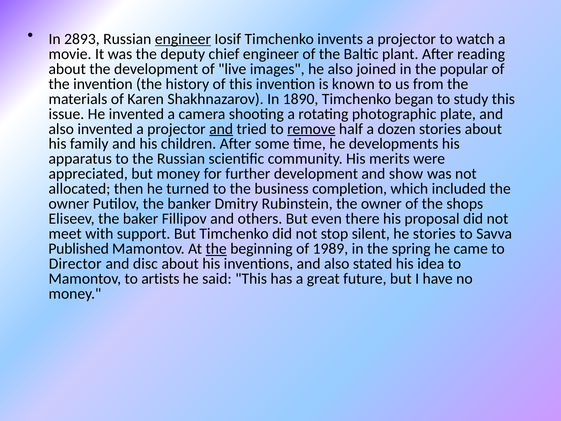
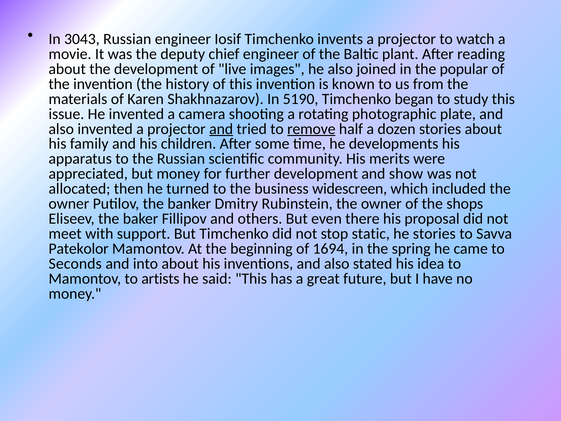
2893: 2893 -> 3043
engineer at (183, 39) underline: present -> none
1890: 1890 -> 5190
completion: completion -> widescreen
silent: silent -> static
Published: Published -> Patekolor
the at (216, 249) underline: present -> none
1989: 1989 -> 1694
Director: Director -> Seconds
disc: disc -> into
